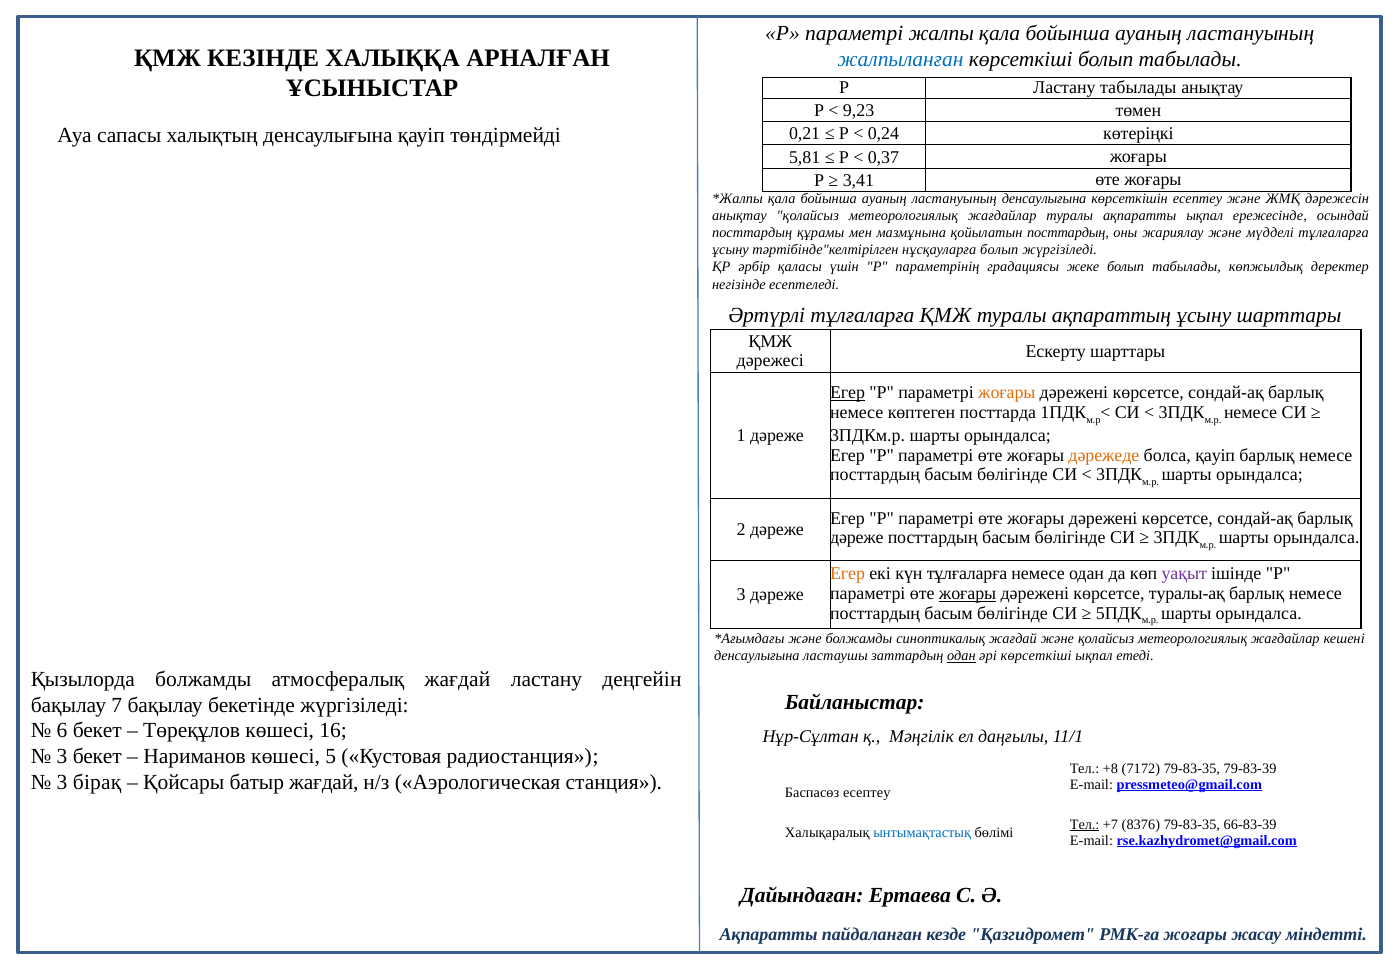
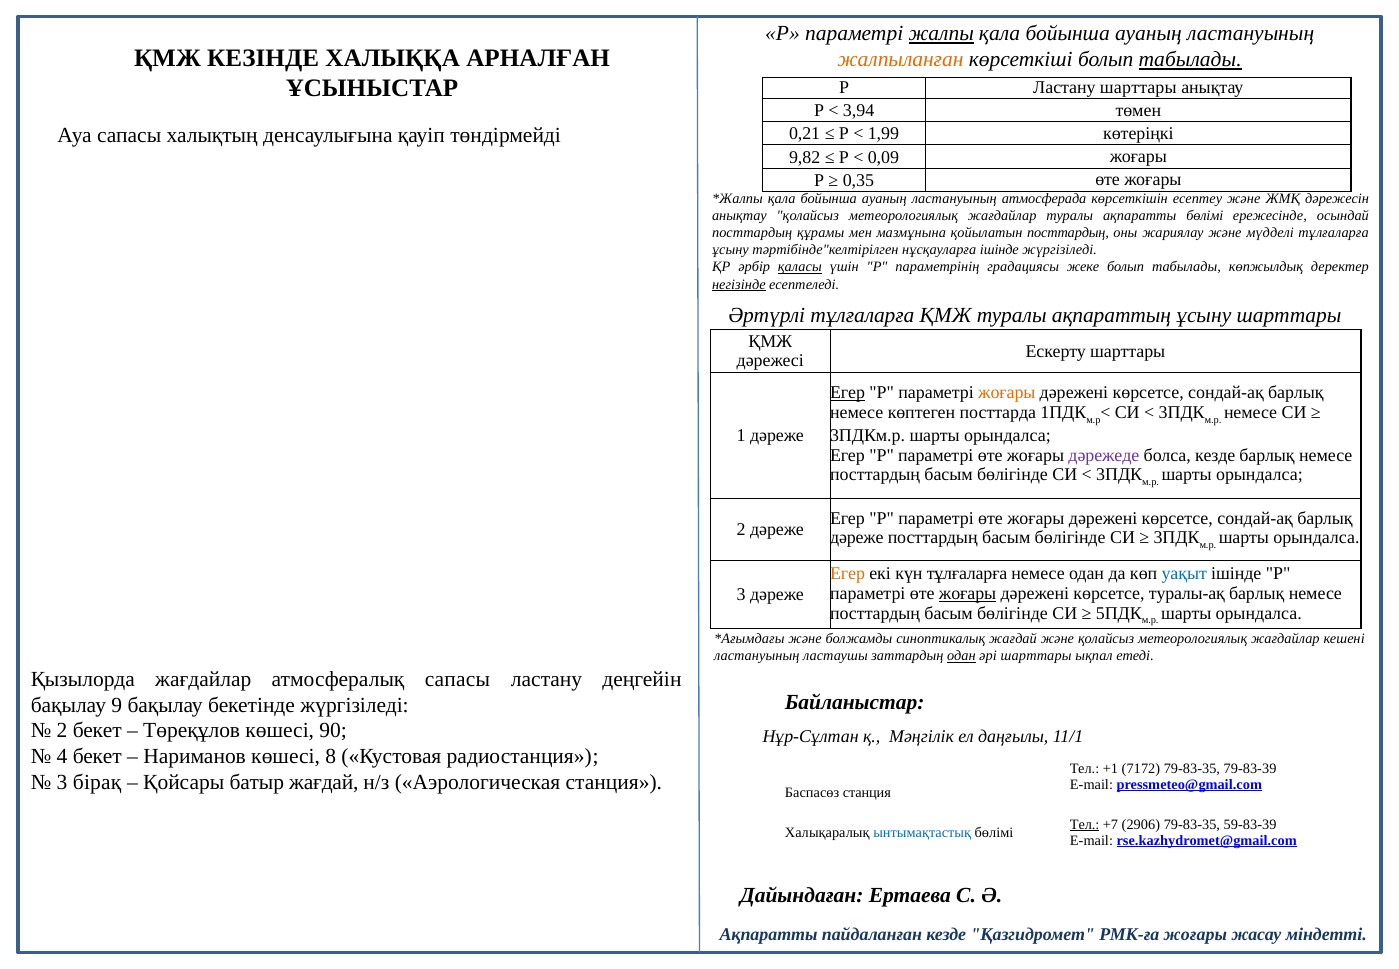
жалпы underline: none -> present
жалпыланған colour: blue -> orange
табылады at (1190, 60) underline: none -> present
Ластану табылады: табылады -> шарттары
9,23: 9,23 -> 3,94
0,24: 0,24 -> 1,99
5,81: 5,81 -> 9,82
0,37: 0,37 -> 0,09
3,41: 3,41 -> 0,35
ластануының денсаулығына: денсаулығына -> атмосферада
ақпаратты ықпал: ықпал -> бөлімі
нұсқауларға болып: болып -> ішінде
қаласы underline: none -> present
негізінде underline: none -> present
дәрежеде colour: orange -> purple
болса қауіп: қауіп -> кезде
уақыт colour: purple -> blue
денсаулығына at (757, 656): денсаулығына -> ластануының
әрі көрсеткіші: көрсеткіші -> шарттары
Қызылорда болжамды: болжамды -> жағдайлар
атмосфералық жағдай: жағдай -> сапасы
7: 7 -> 9
6 at (62, 730): 6 -> 2
16: 16 -> 90
3 at (62, 756): 3 -> 4
5: 5 -> 8
+8: +8 -> +1
Баспасөз есептеу: есептеу -> станция
8376: 8376 -> 2906
66-83-39: 66-83-39 -> 59-83-39
